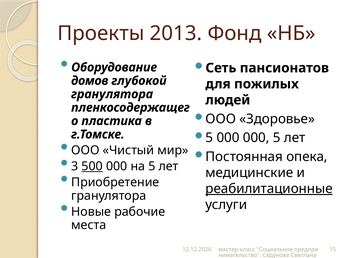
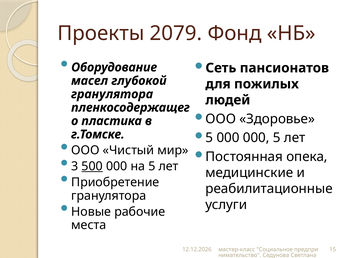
2013: 2013 -> 2079
домов: домов -> масел
реабилитационные underline: present -> none
